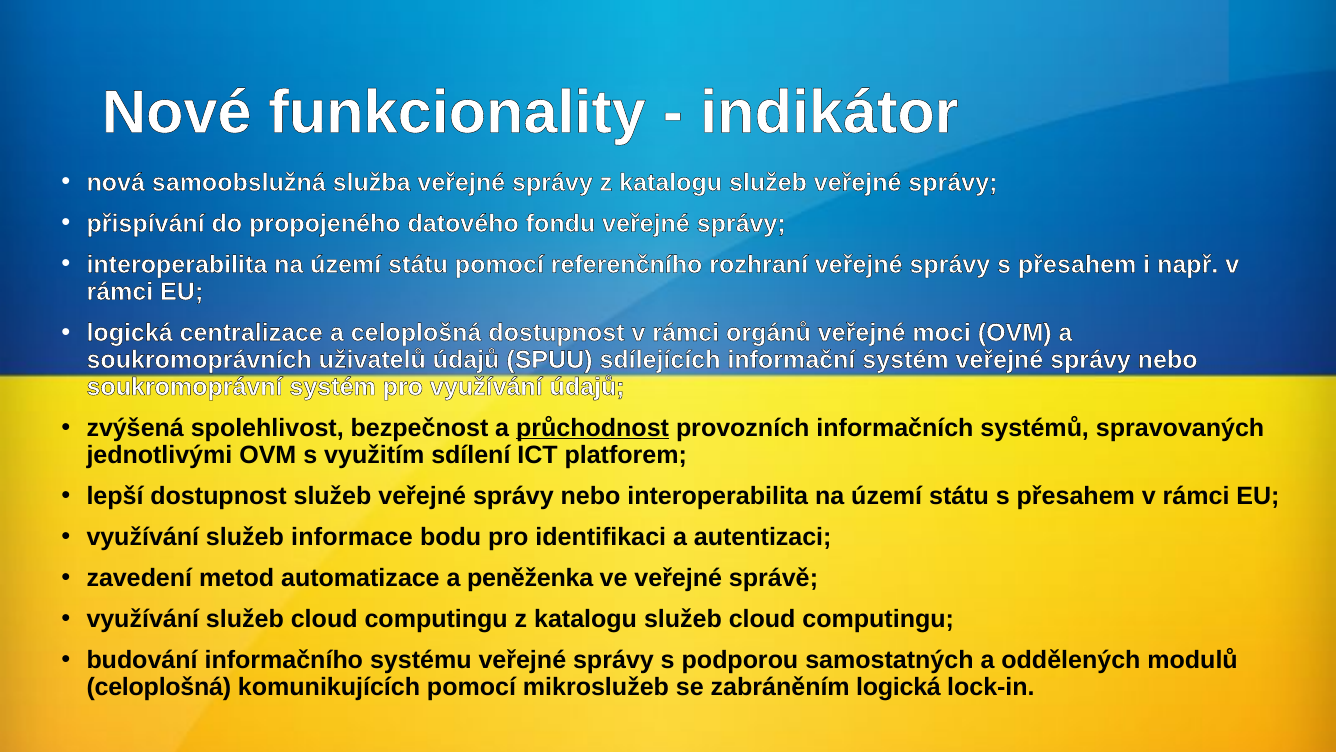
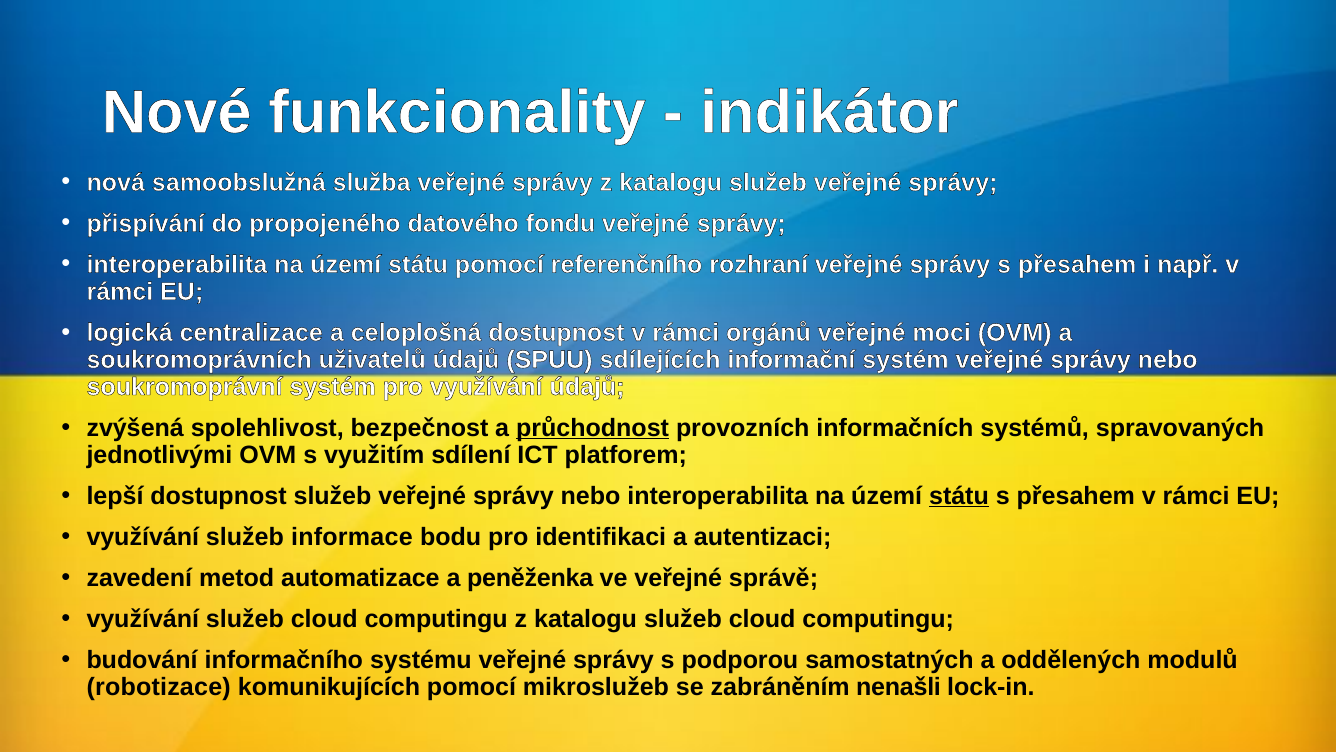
státu at (959, 495) underline: none -> present
celoplošná at (159, 686): celoplošná -> robotizace
zabráněním logická: logická -> nenašli
